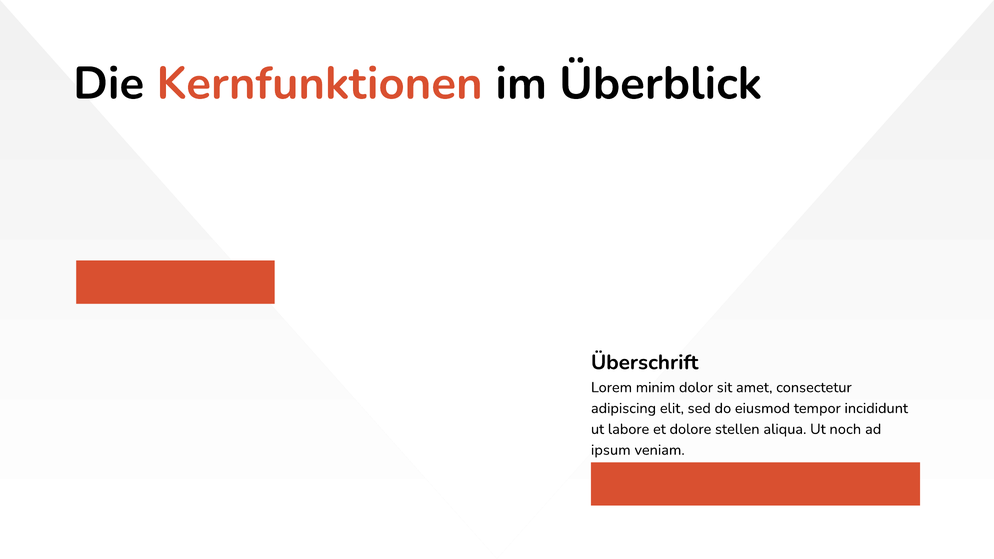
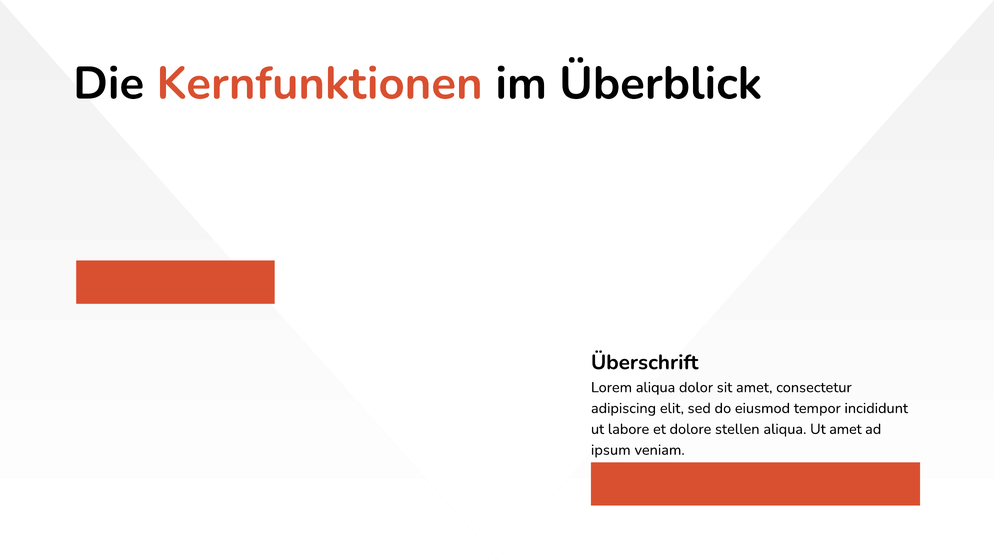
Lorem minim: minim -> aliqua
Ut noch: noch -> amet
